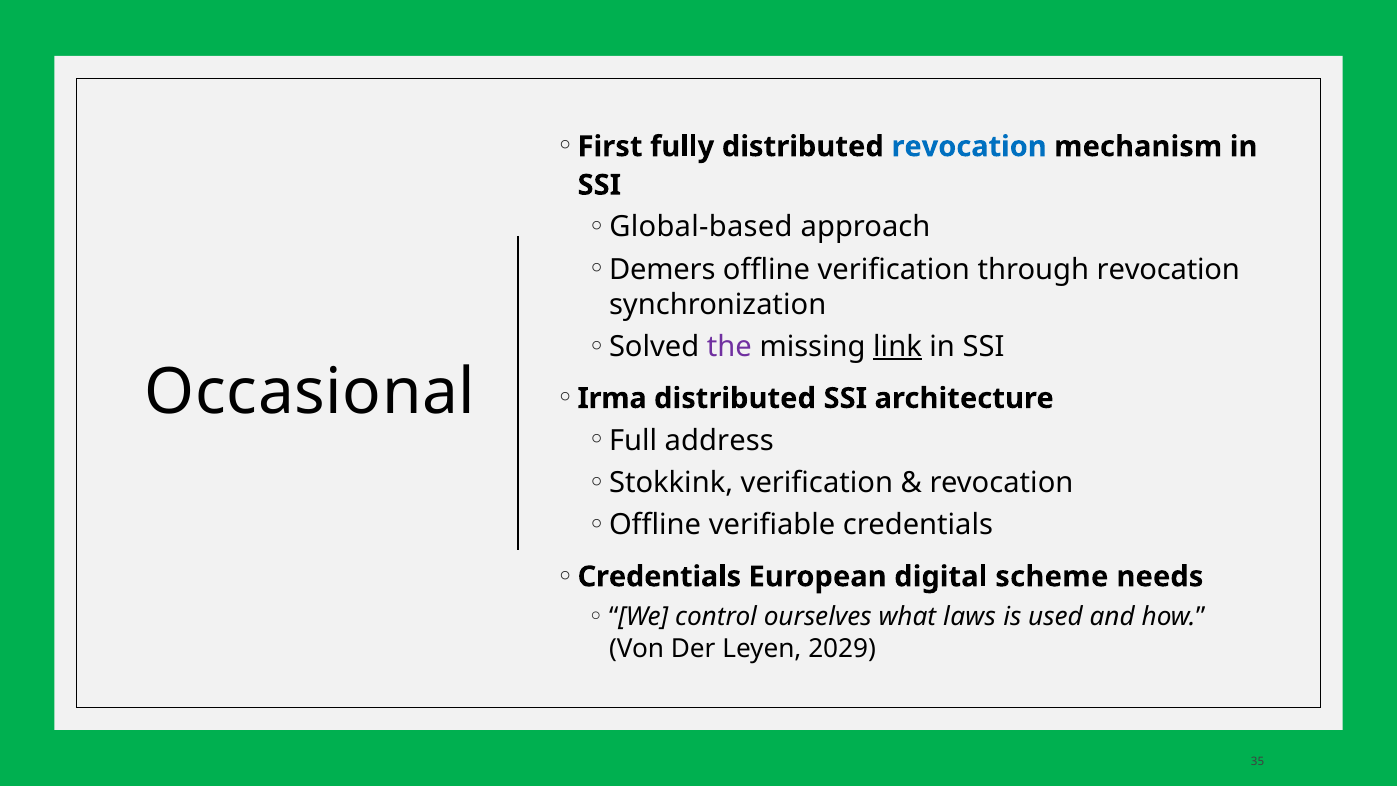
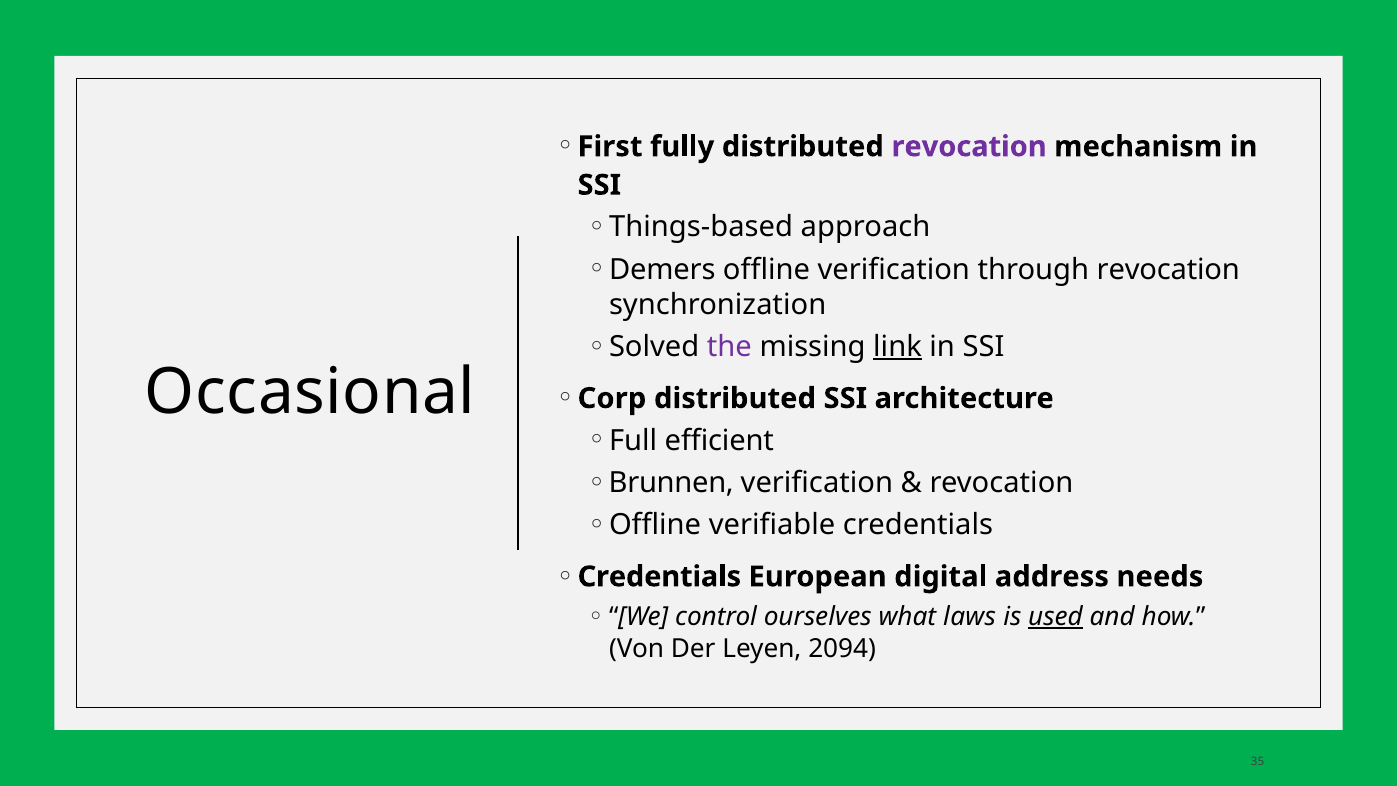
revocation at (969, 147) colour: blue -> purple
Global-based: Global-based -> Things-based
Irma: Irma -> Corp
address: address -> efficient
Stokkink: Stokkink -> Brunnen
scheme: scheme -> address
used underline: none -> present
2029: 2029 -> 2094
